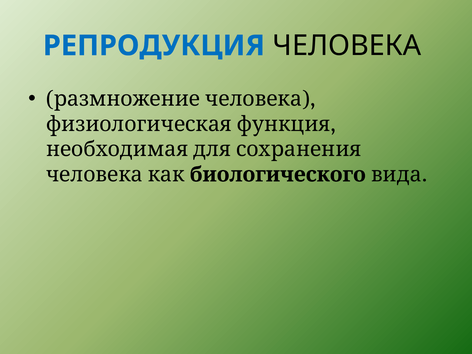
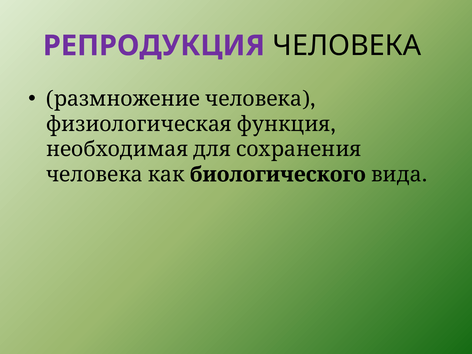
РЕПРОДУКЦИЯ colour: blue -> purple
